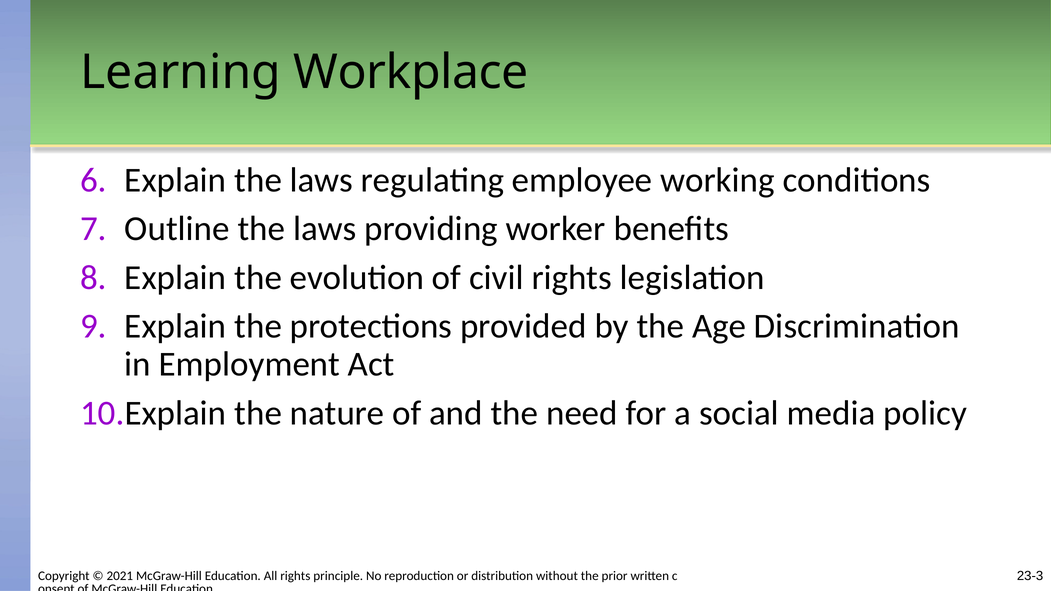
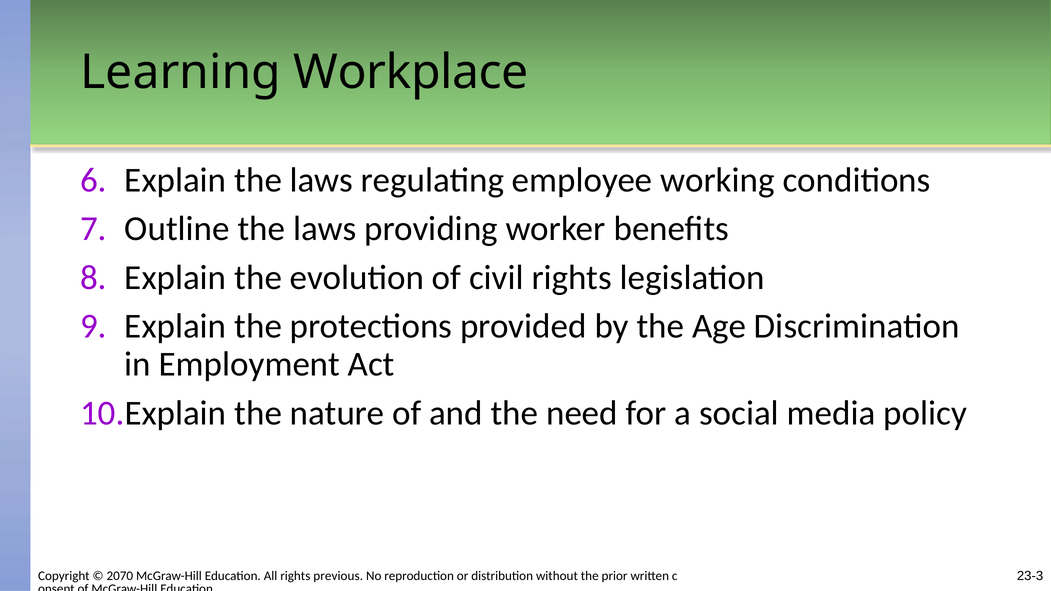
2021: 2021 -> 2070
principle: principle -> previous
